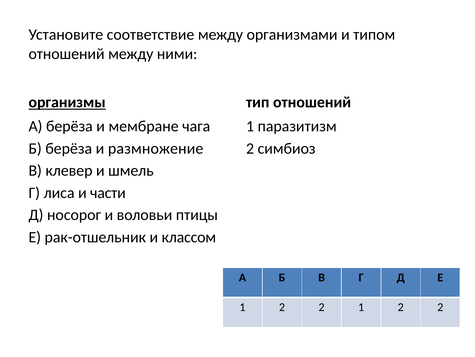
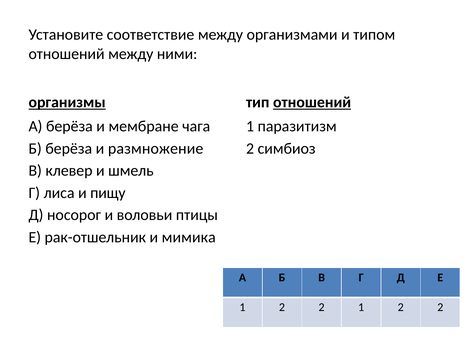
отношений at (312, 102) underline: none -> present
части: части -> пищу
классом: классом -> мимика
